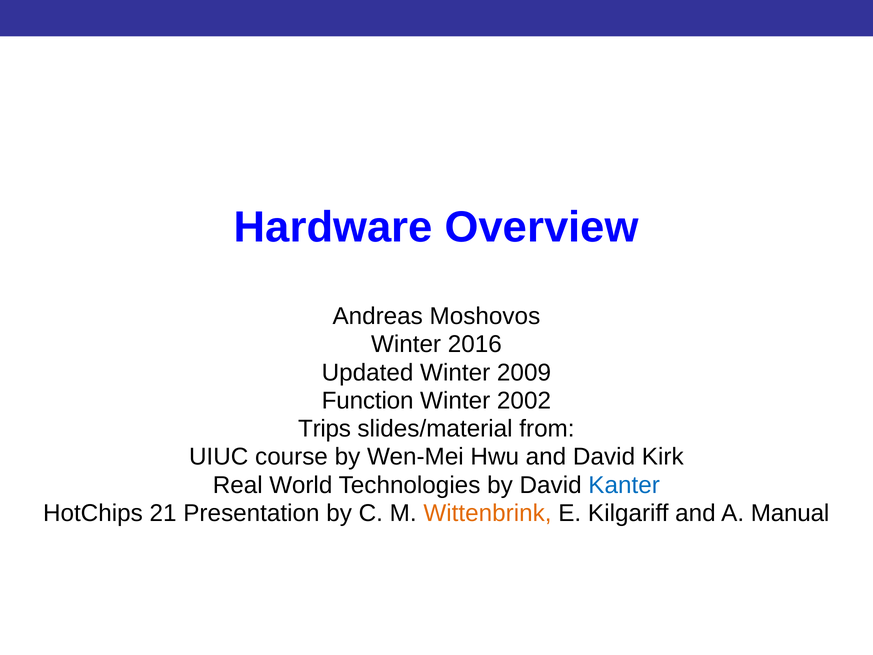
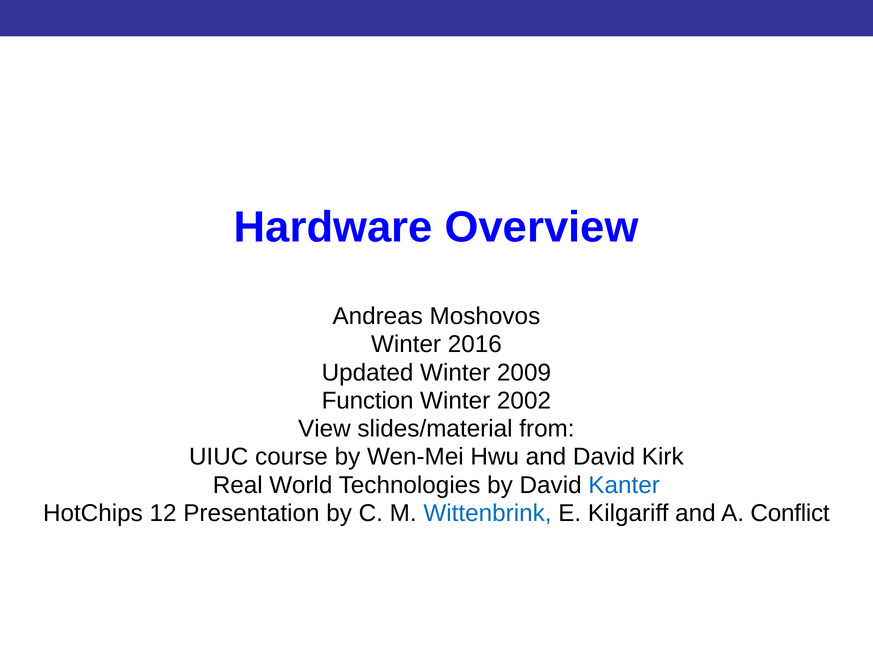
Trips: Trips -> View
21: 21 -> 12
Wittenbrink colour: orange -> blue
Manual: Manual -> Conflict
